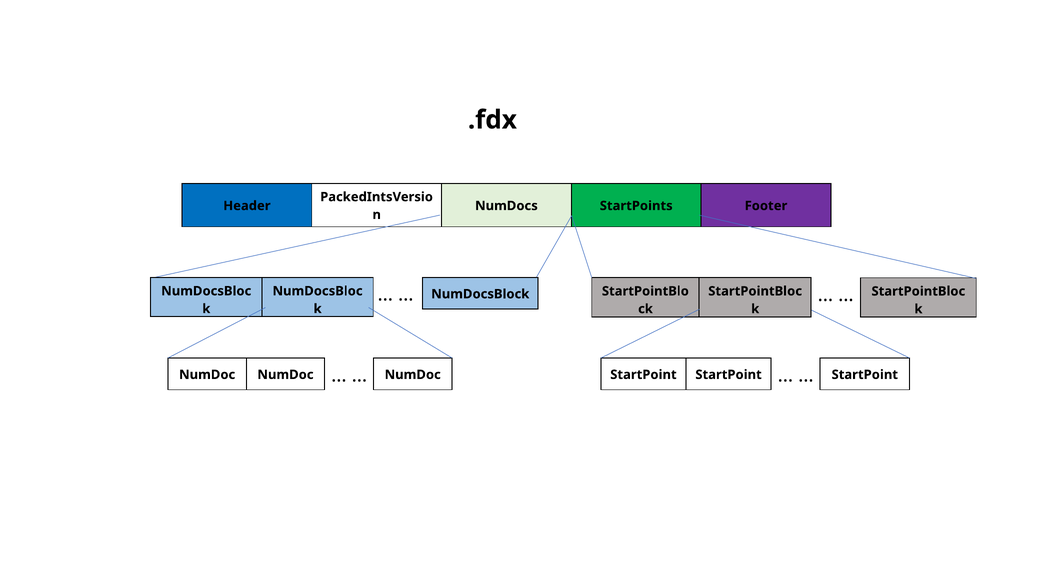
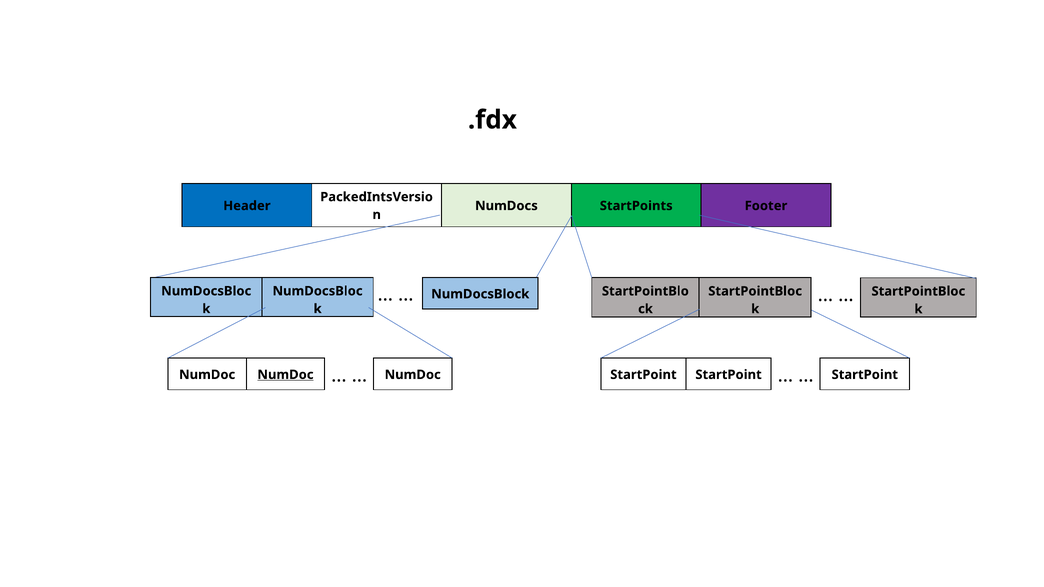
NumDoc at (285, 375) underline: none -> present
